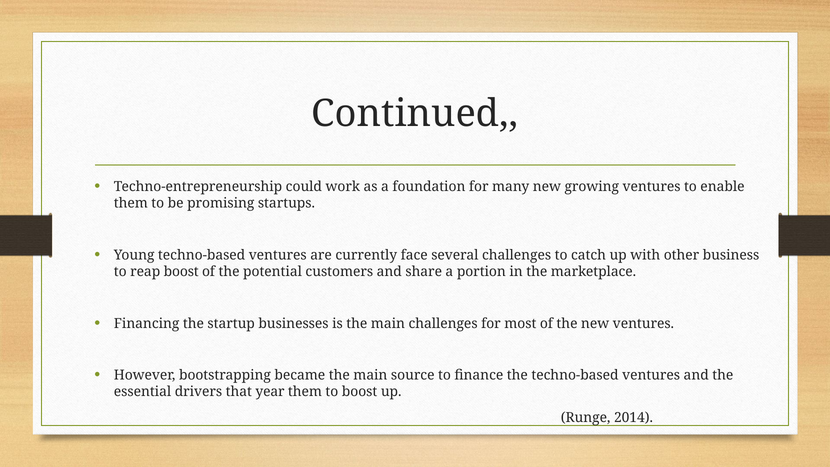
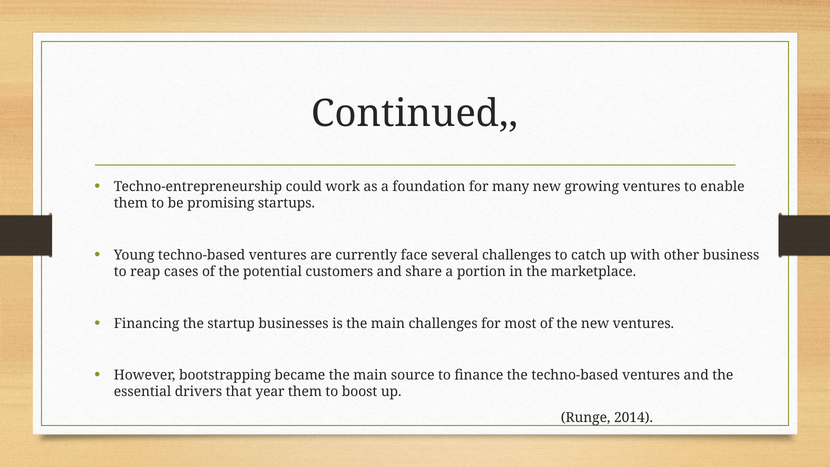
reap boost: boost -> cases
